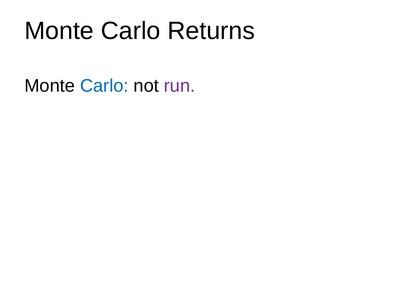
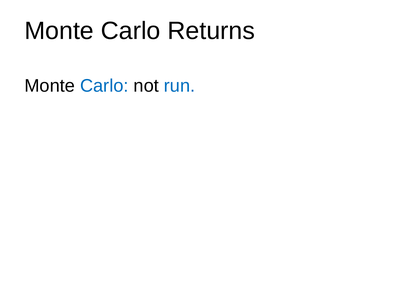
run colour: purple -> blue
